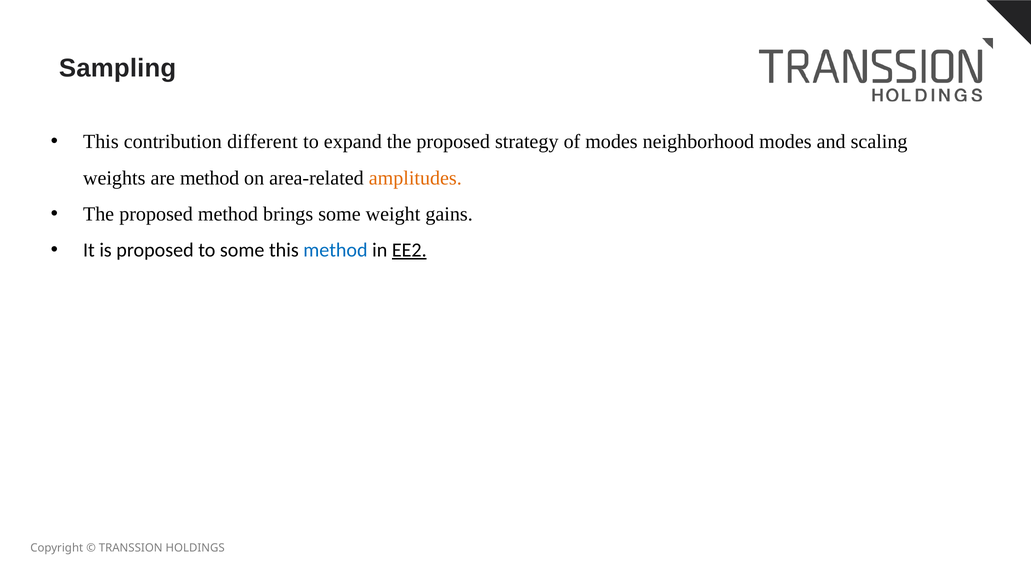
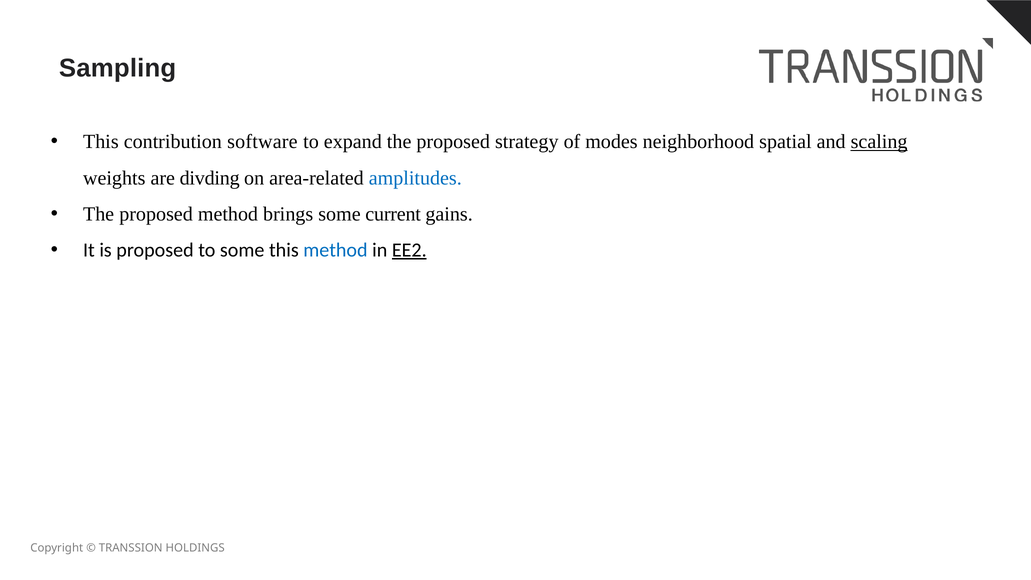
different: different -> software
neighborhood modes: modes -> spatial
scaling underline: none -> present
are method: method -> divding
amplitudes colour: orange -> blue
weight: weight -> current
